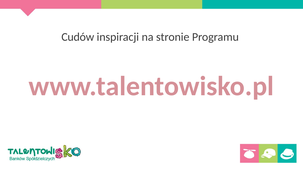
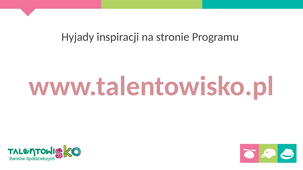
Cudów: Cudów -> Hyjady
